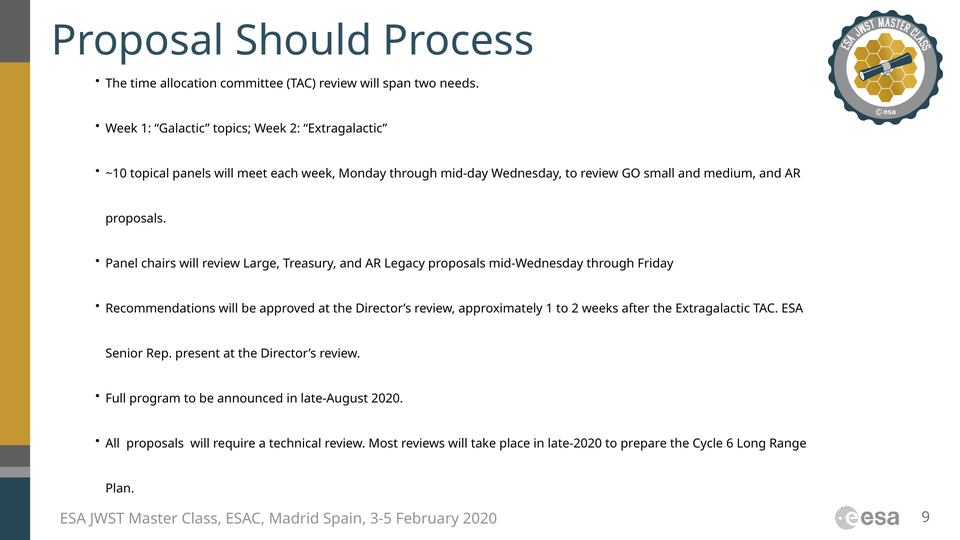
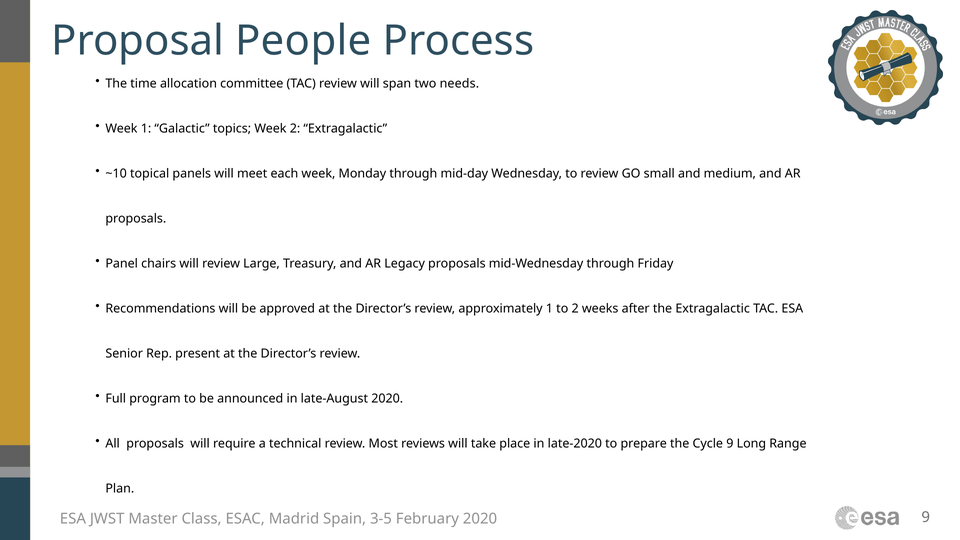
Should: Should -> People
Cycle 6: 6 -> 9
